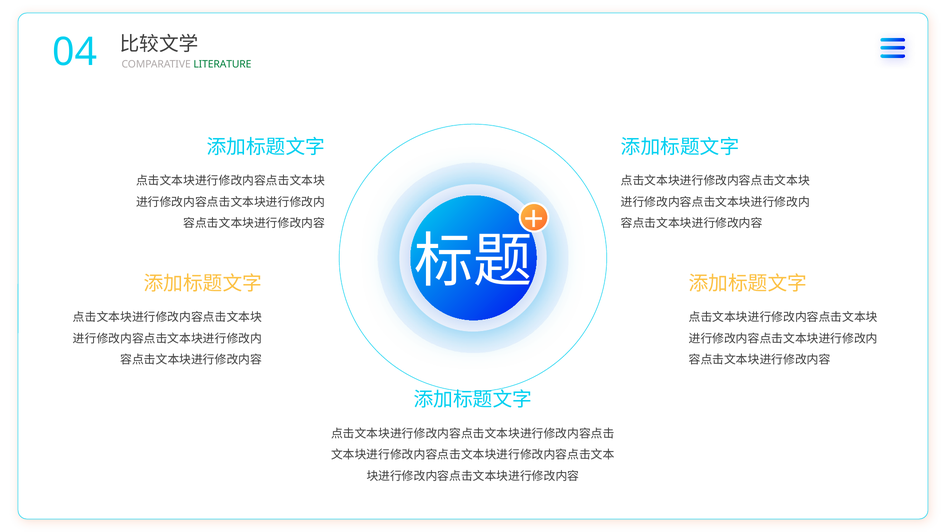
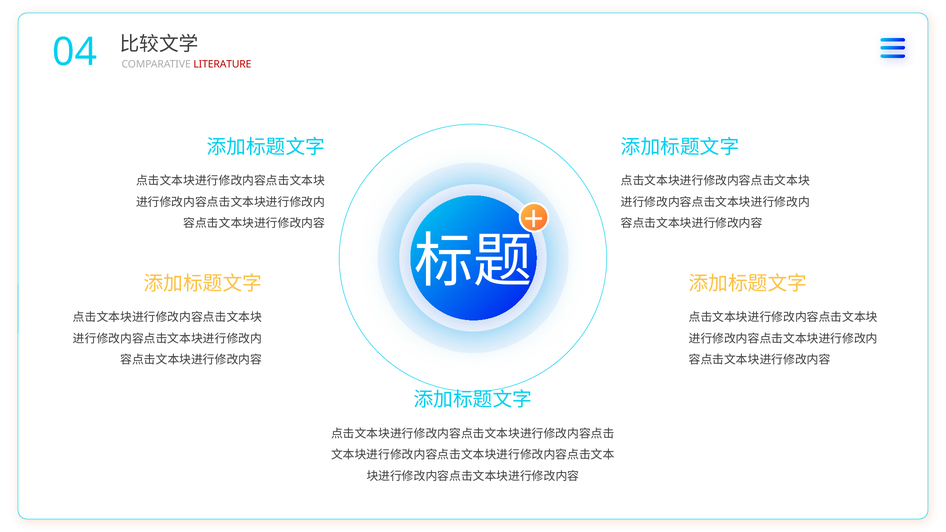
LITERATURE colour: green -> red
